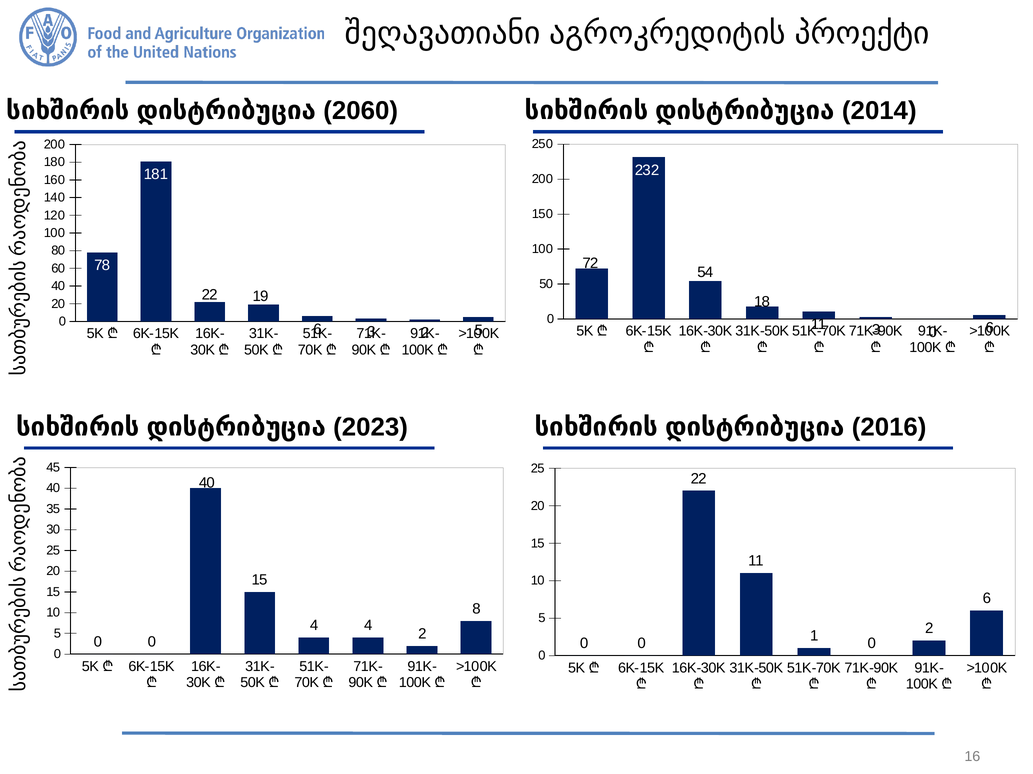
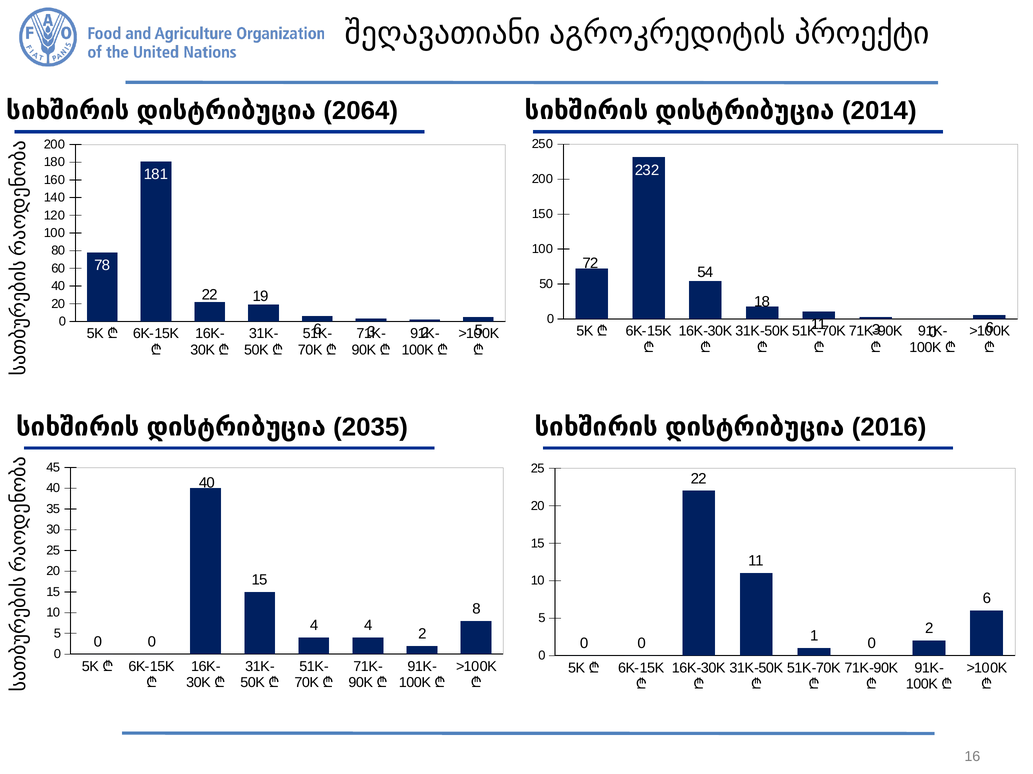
2060: 2060 -> 2064
2023: 2023 -> 2035
